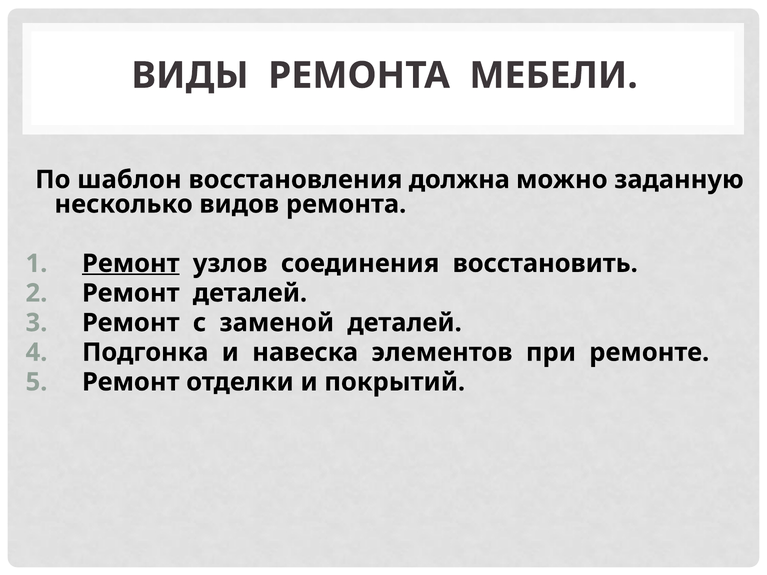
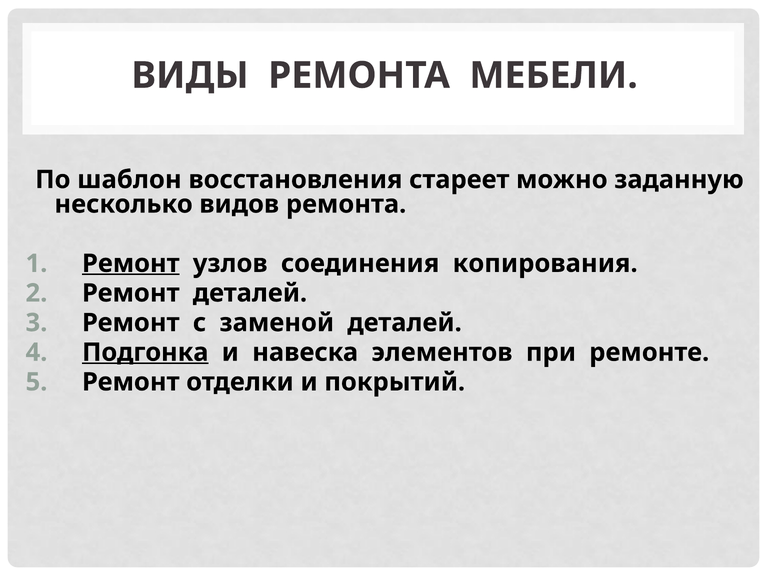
должна: должна -> стареет
восстановить: восстановить -> копирования
Подгонка underline: none -> present
